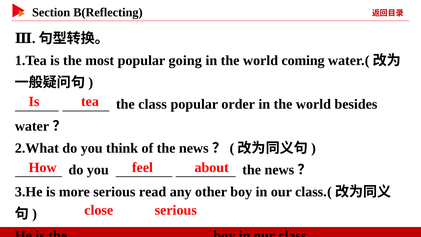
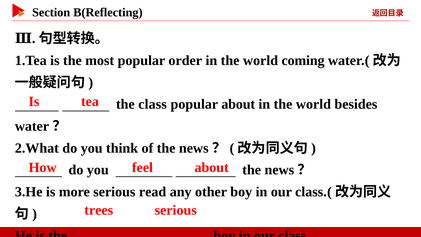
going: going -> order
popular order: order -> about
close: close -> trees
